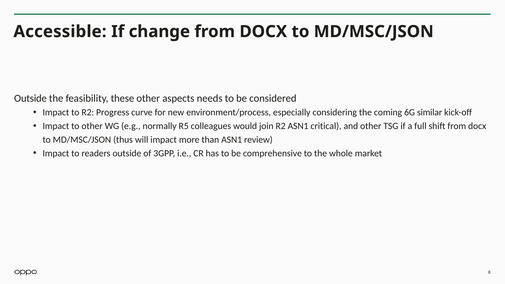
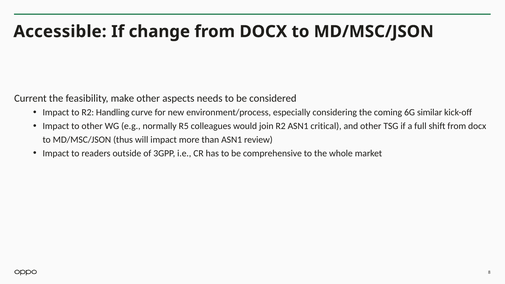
Outside at (30, 98): Outside -> Current
these: these -> make
Progress: Progress -> Handling
